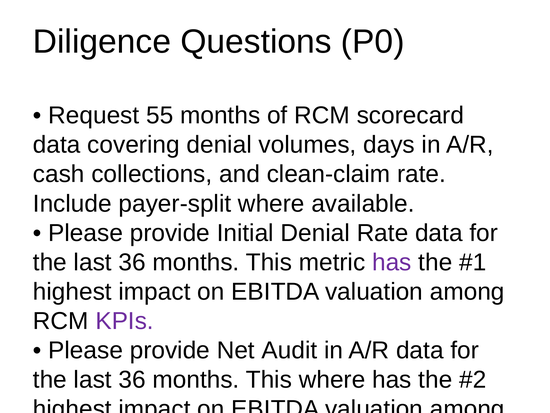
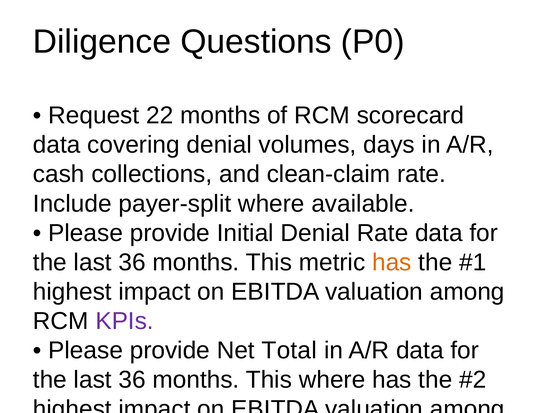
55: 55 -> 22
has at (392, 262) colour: purple -> orange
Audit: Audit -> Total
